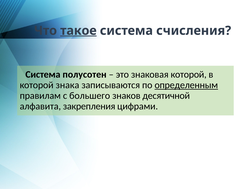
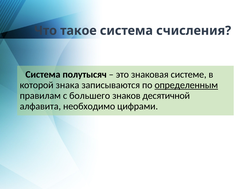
такое underline: present -> none
полусотен: полусотен -> полутысяч
знаковая которой: которой -> системе
закрепления: закрепления -> необходимо
